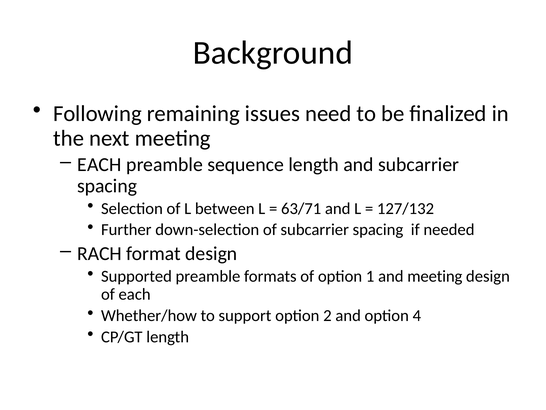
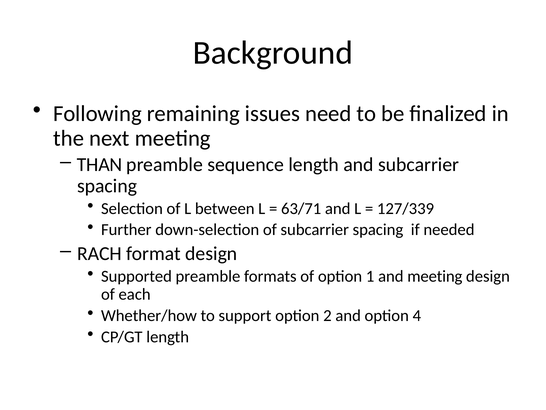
EACH at (99, 164): EACH -> THAN
127/132: 127/132 -> 127/339
